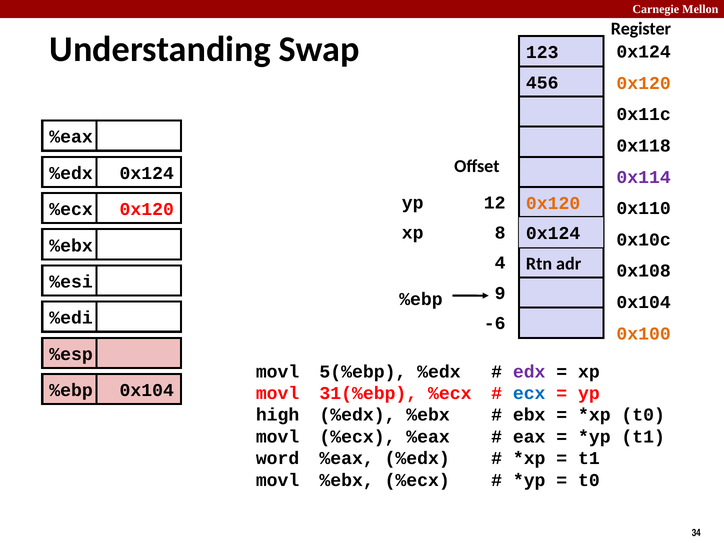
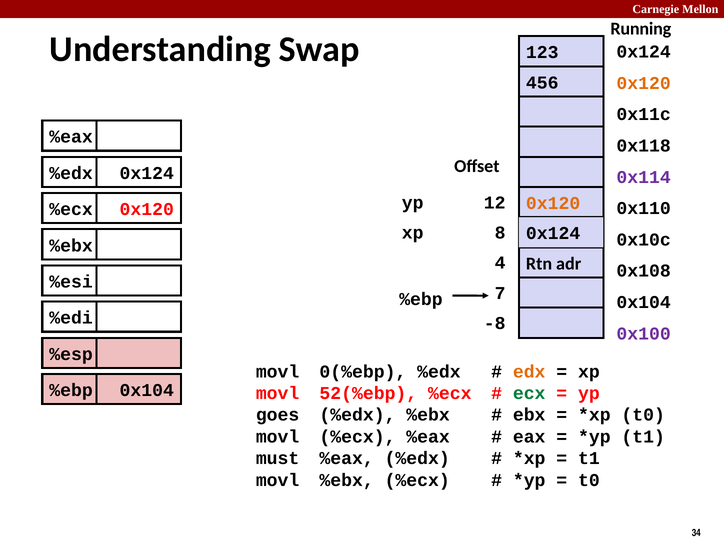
Register: Register -> Running
9: 9 -> 7
-6: -6 -> -8
0x100 colour: orange -> purple
5(%ebp: 5(%ebp -> 0(%ebp
edx colour: purple -> orange
31(%ebp: 31(%ebp -> 52(%ebp
ecx colour: blue -> green
high: high -> goes
word: word -> must
